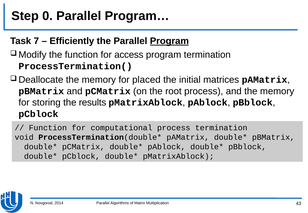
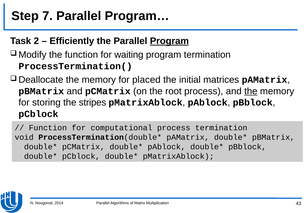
0: 0 -> 7
7: 7 -> 2
access: access -> waiting
the at (251, 91) underline: none -> present
results: results -> stripes
